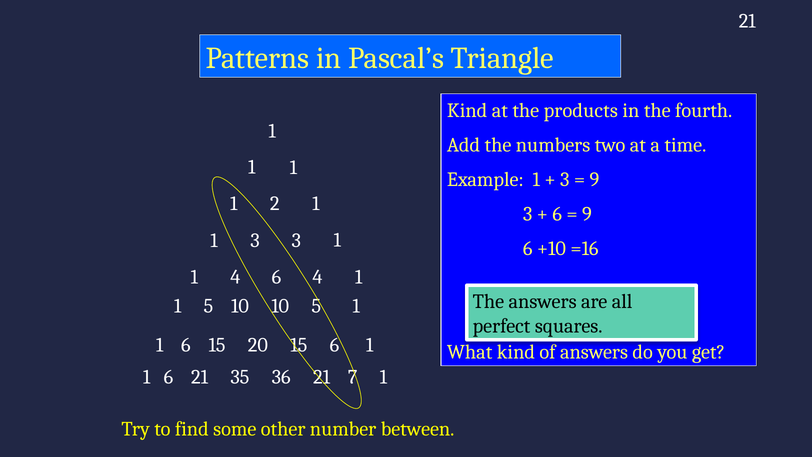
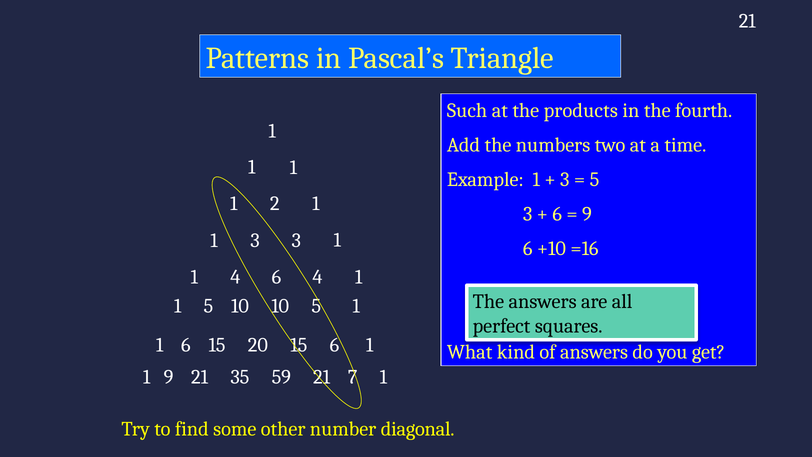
Kind at (467, 110): Kind -> Such
9 at (594, 179): 9 -> 5
6 at (168, 377): 6 -> 9
36: 36 -> 59
between: between -> diagonal
